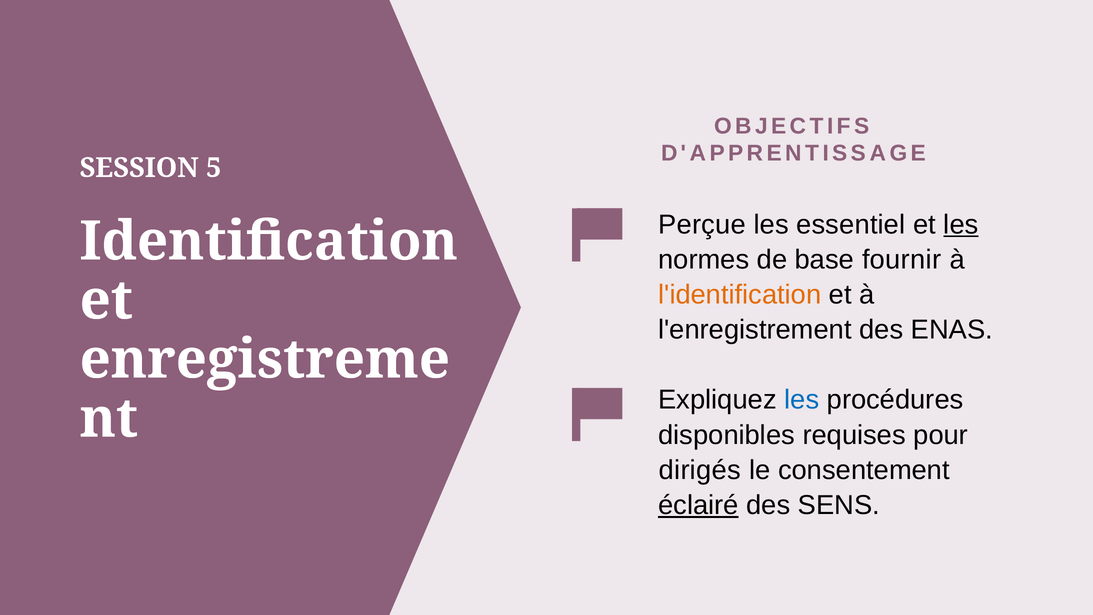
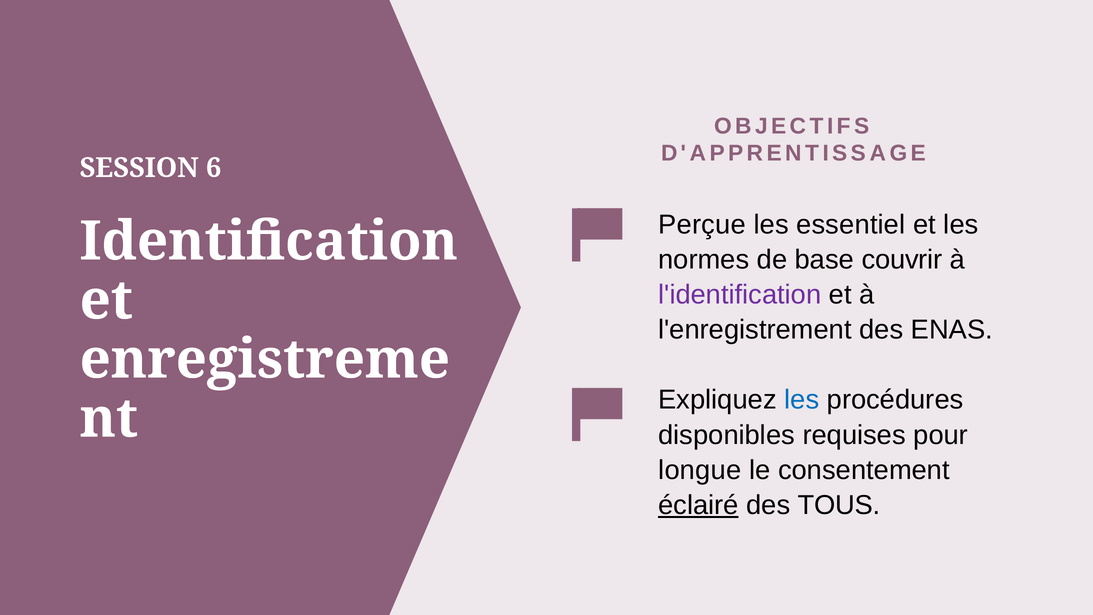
5: 5 -> 6
les at (961, 224) underline: present -> none
fournir: fournir -> couvrir
l'identification colour: orange -> purple
dirigés: dirigés -> longue
SENS: SENS -> TOUS
